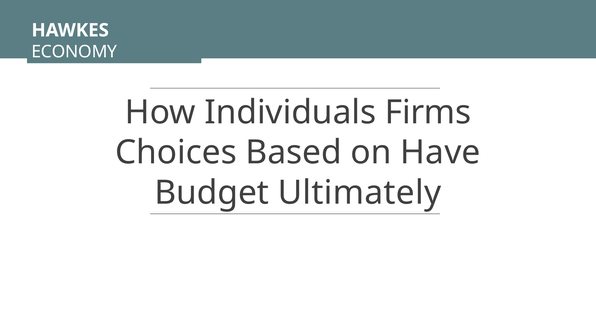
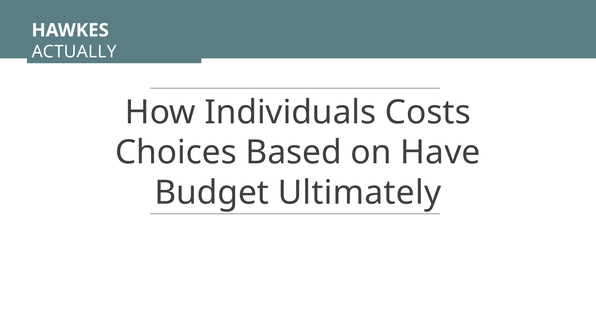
ECONOMY: ECONOMY -> ACTUALLY
Firms: Firms -> Costs
